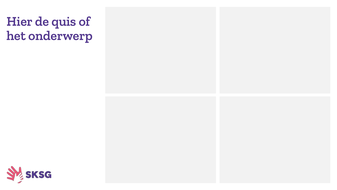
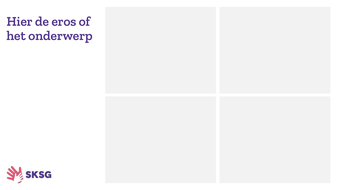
quis: quis -> eros
